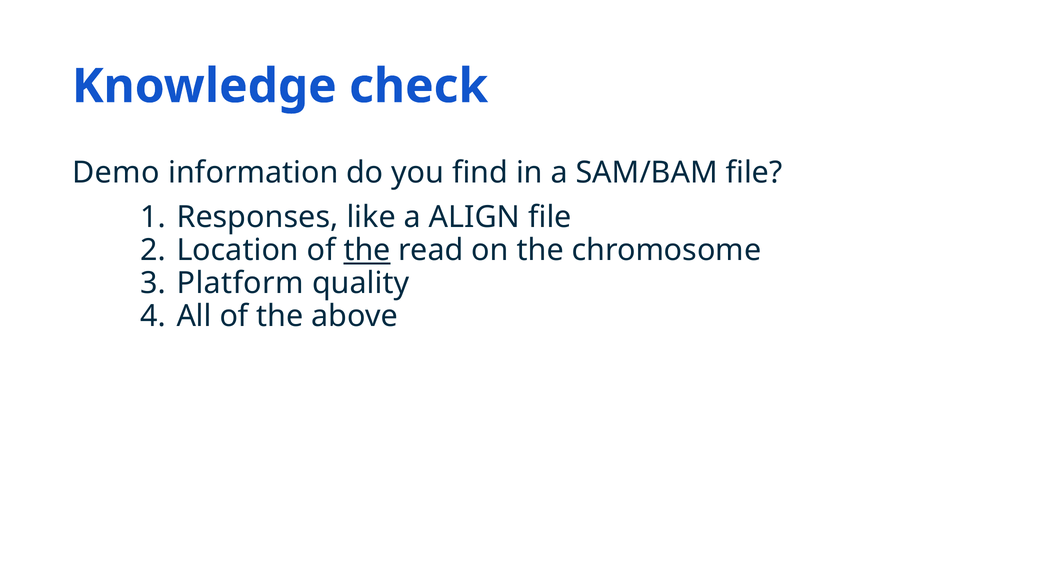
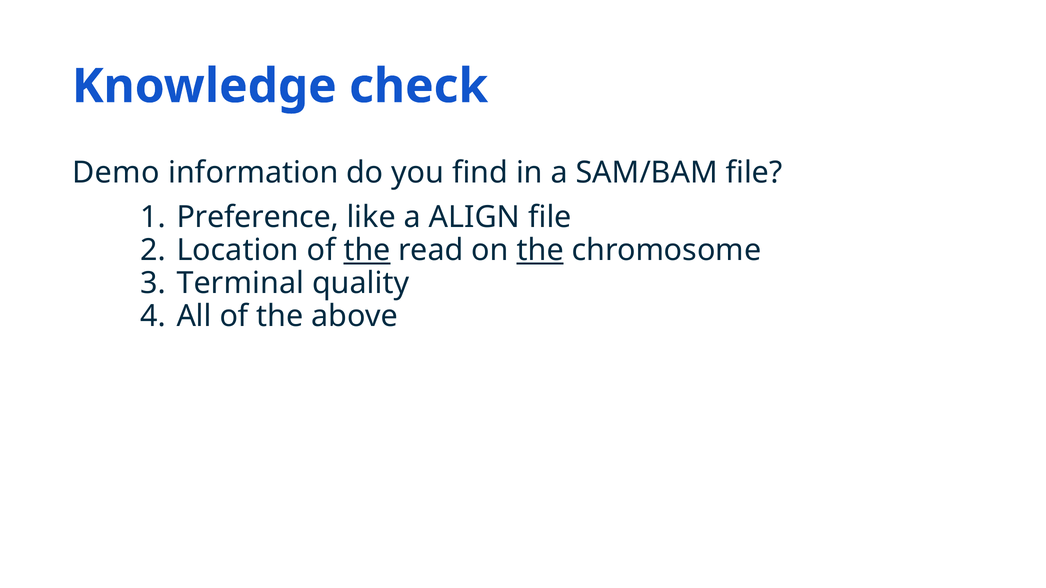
Responses: Responses -> Preference
the at (540, 250) underline: none -> present
Platform: Platform -> Terminal
